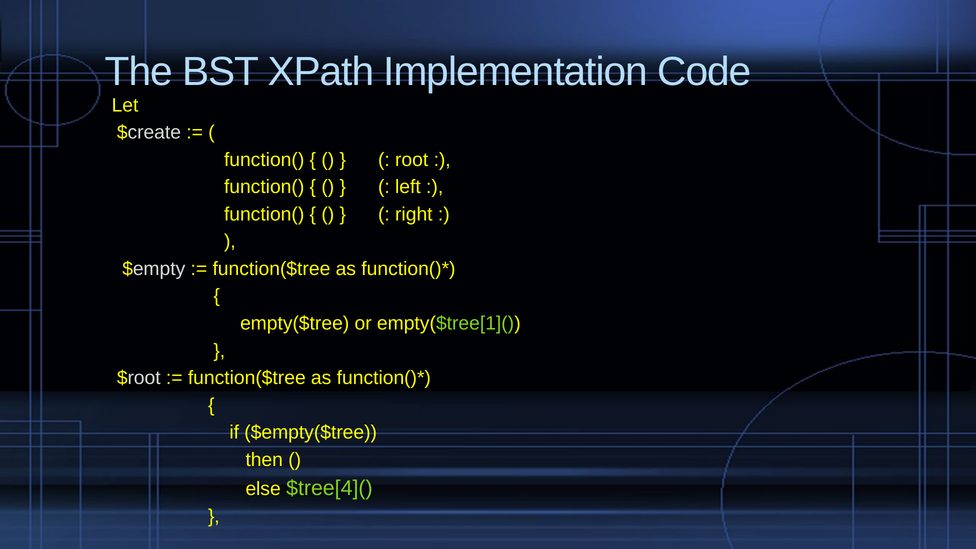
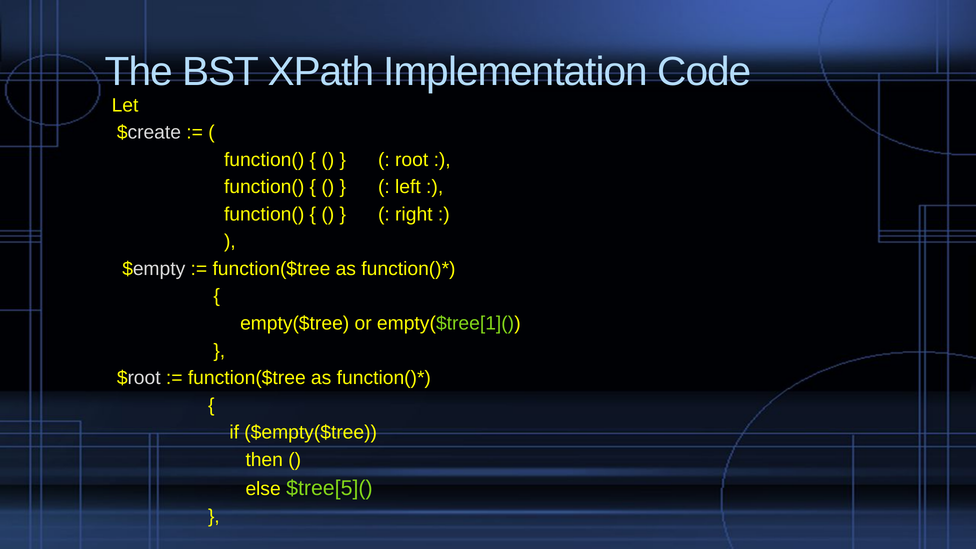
$tree[4](: $tree[4]( -> $tree[5](
